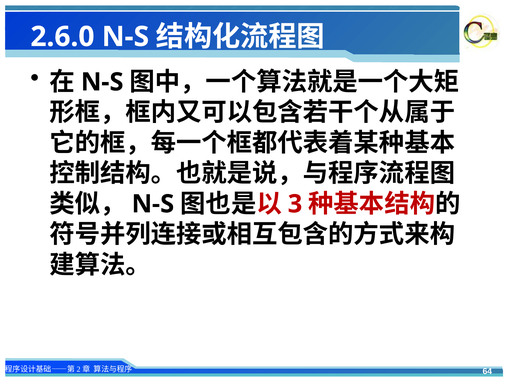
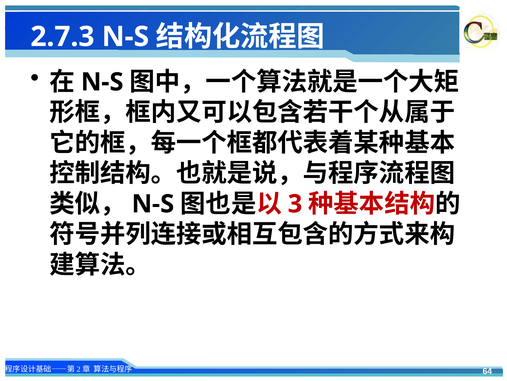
2.6.0: 2.6.0 -> 2.7.3
